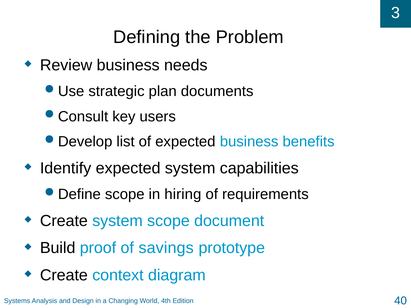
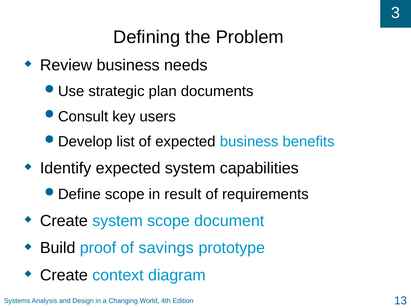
hiring: hiring -> result
40: 40 -> 13
